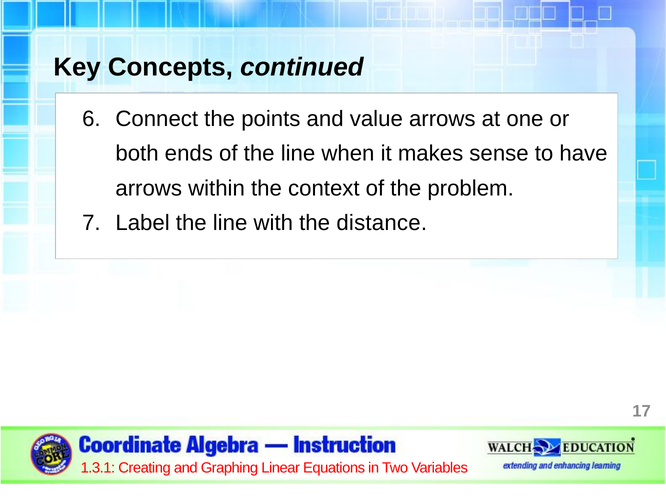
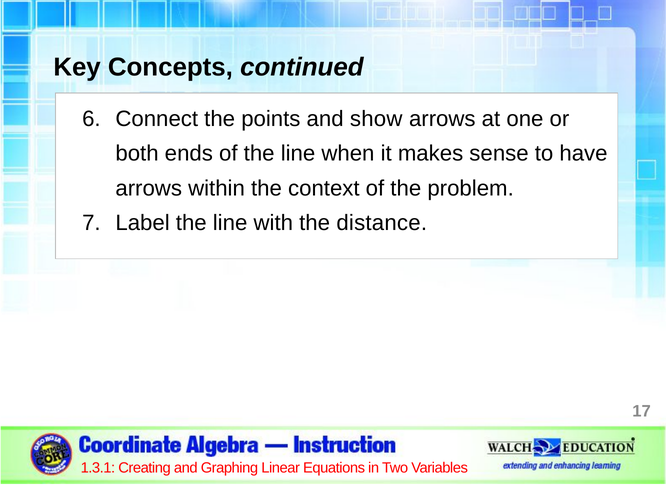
value: value -> show
